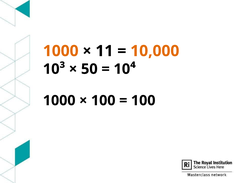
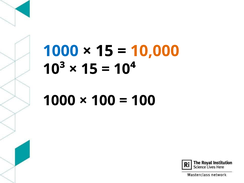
1000 at (61, 51) colour: orange -> blue
11 at (104, 51): 11 -> 15
50 at (89, 69): 50 -> 15
